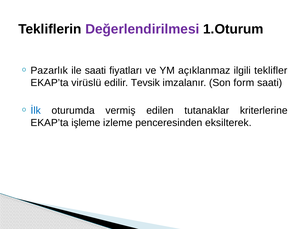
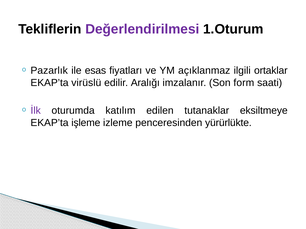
ile saati: saati -> esas
teklifler: teklifler -> ortaklar
Tevsik: Tevsik -> Aralığı
İlk colour: blue -> purple
vermiş: vermiş -> katılım
kriterlerine: kriterlerine -> eksiltmeye
eksilterek: eksilterek -> yürürlükte
